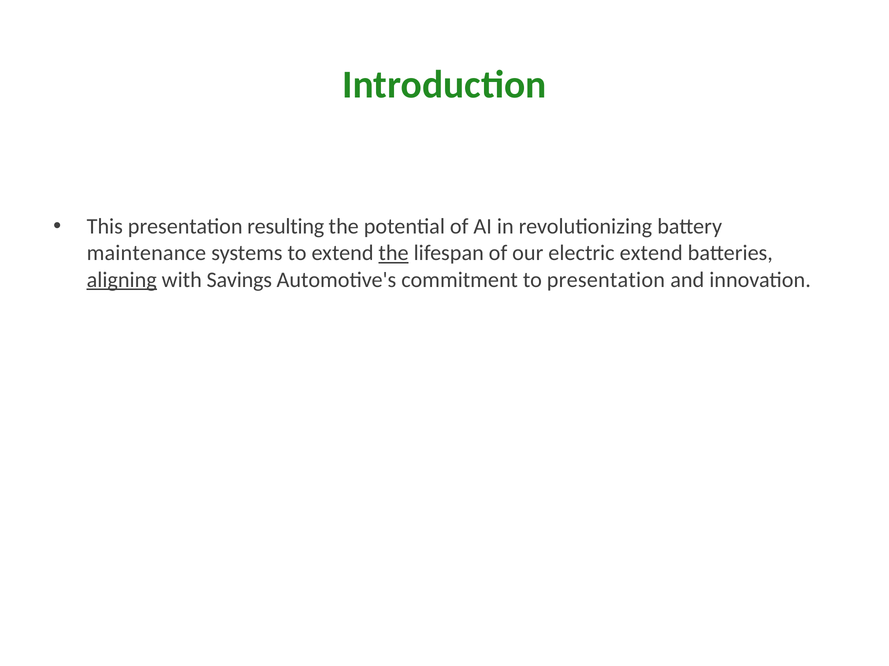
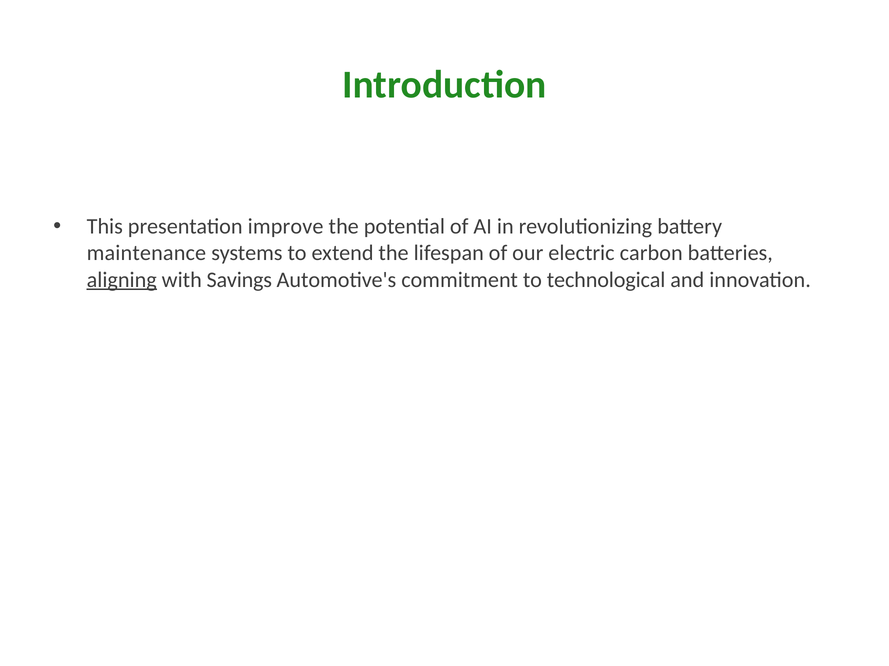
resulting: resulting -> improve
the at (394, 253) underline: present -> none
electric extend: extend -> carbon
to presentation: presentation -> technological
